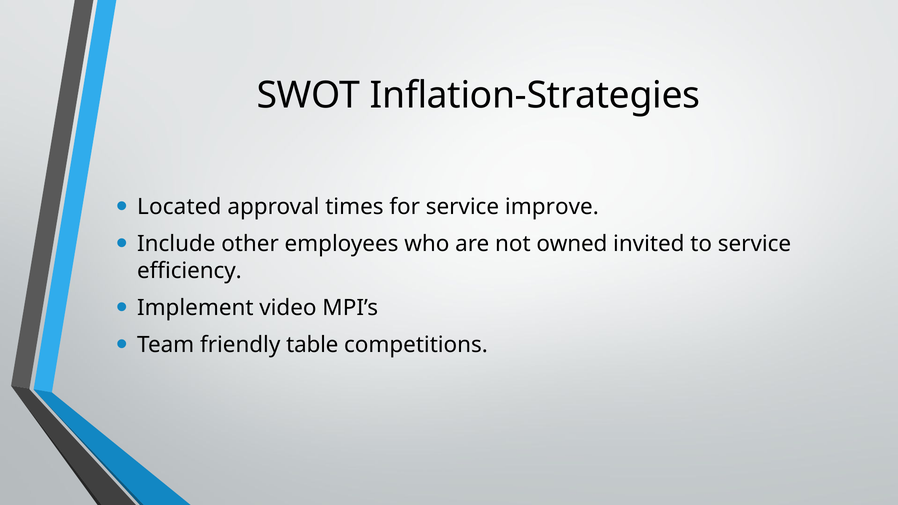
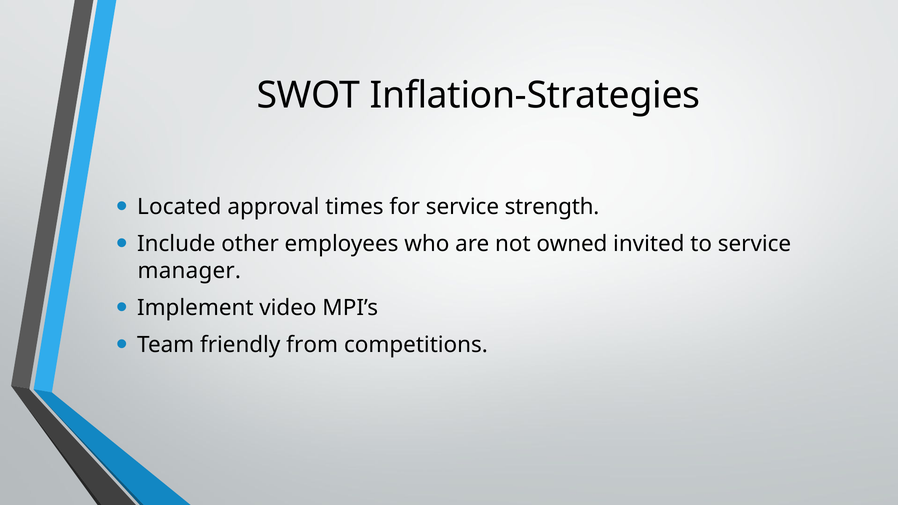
improve: improve -> strength
efficiency: efficiency -> manager
table: table -> from
